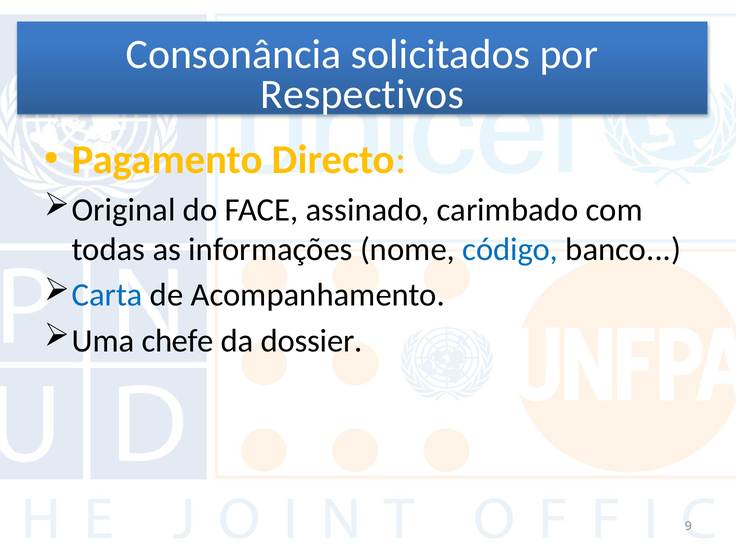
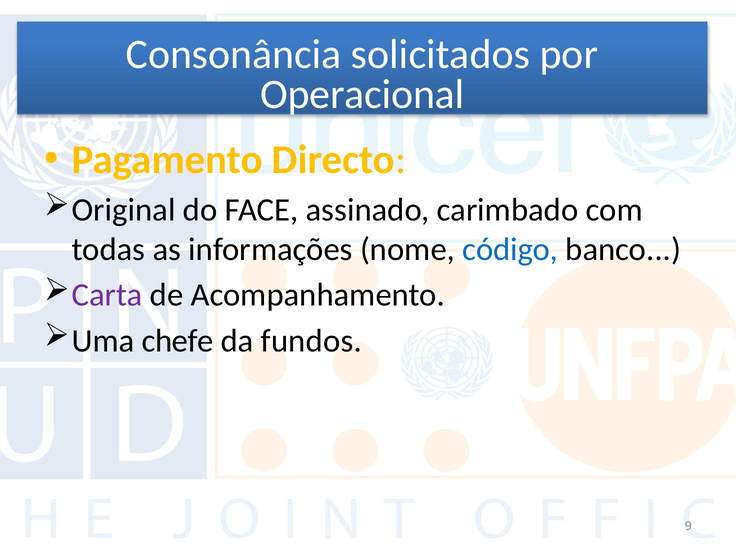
Respectivos: Respectivos -> Operacional
Carta colour: blue -> purple
dossier: dossier -> fundos
